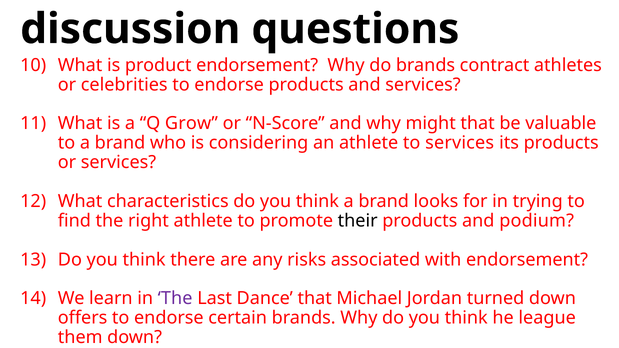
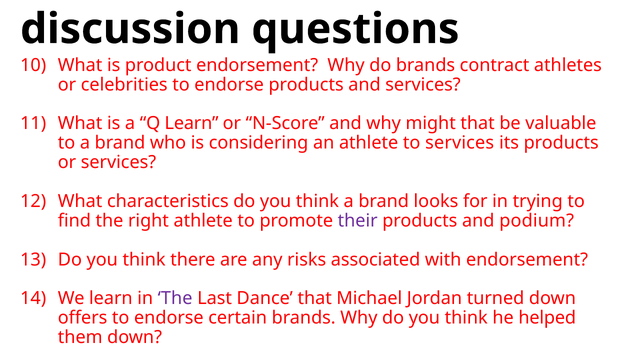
Q Grow: Grow -> Learn
their colour: black -> purple
league: league -> helped
